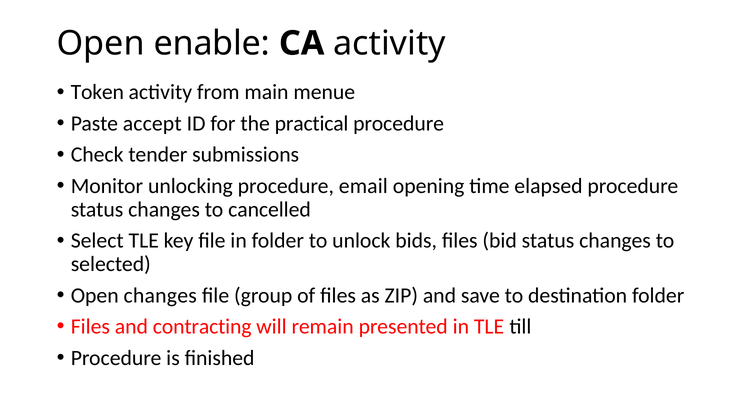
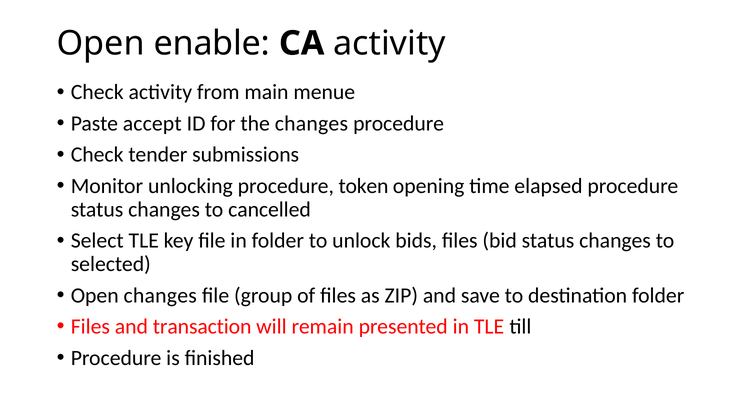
Token at (97, 92): Token -> Check
the practical: practical -> changes
email: email -> token
contracting: contracting -> transaction
